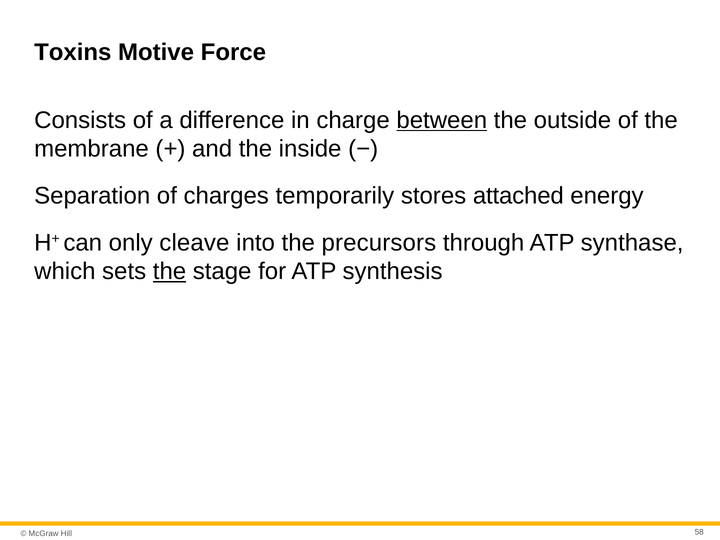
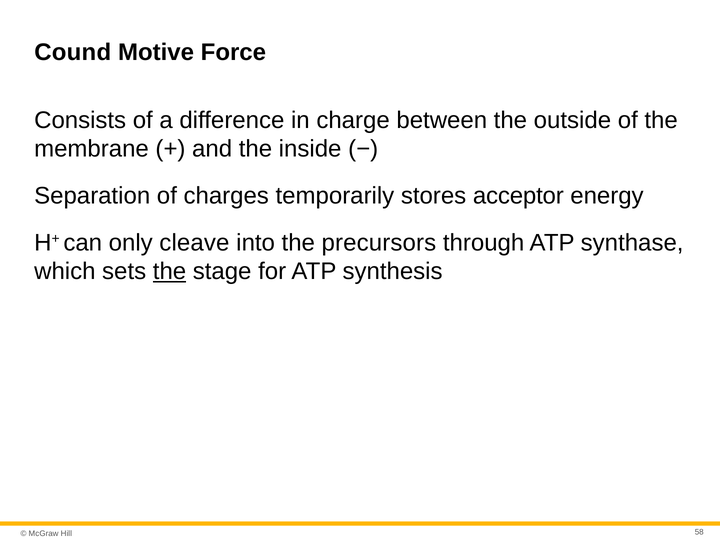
Toxins: Toxins -> Cound
between underline: present -> none
attached: attached -> acceptor
